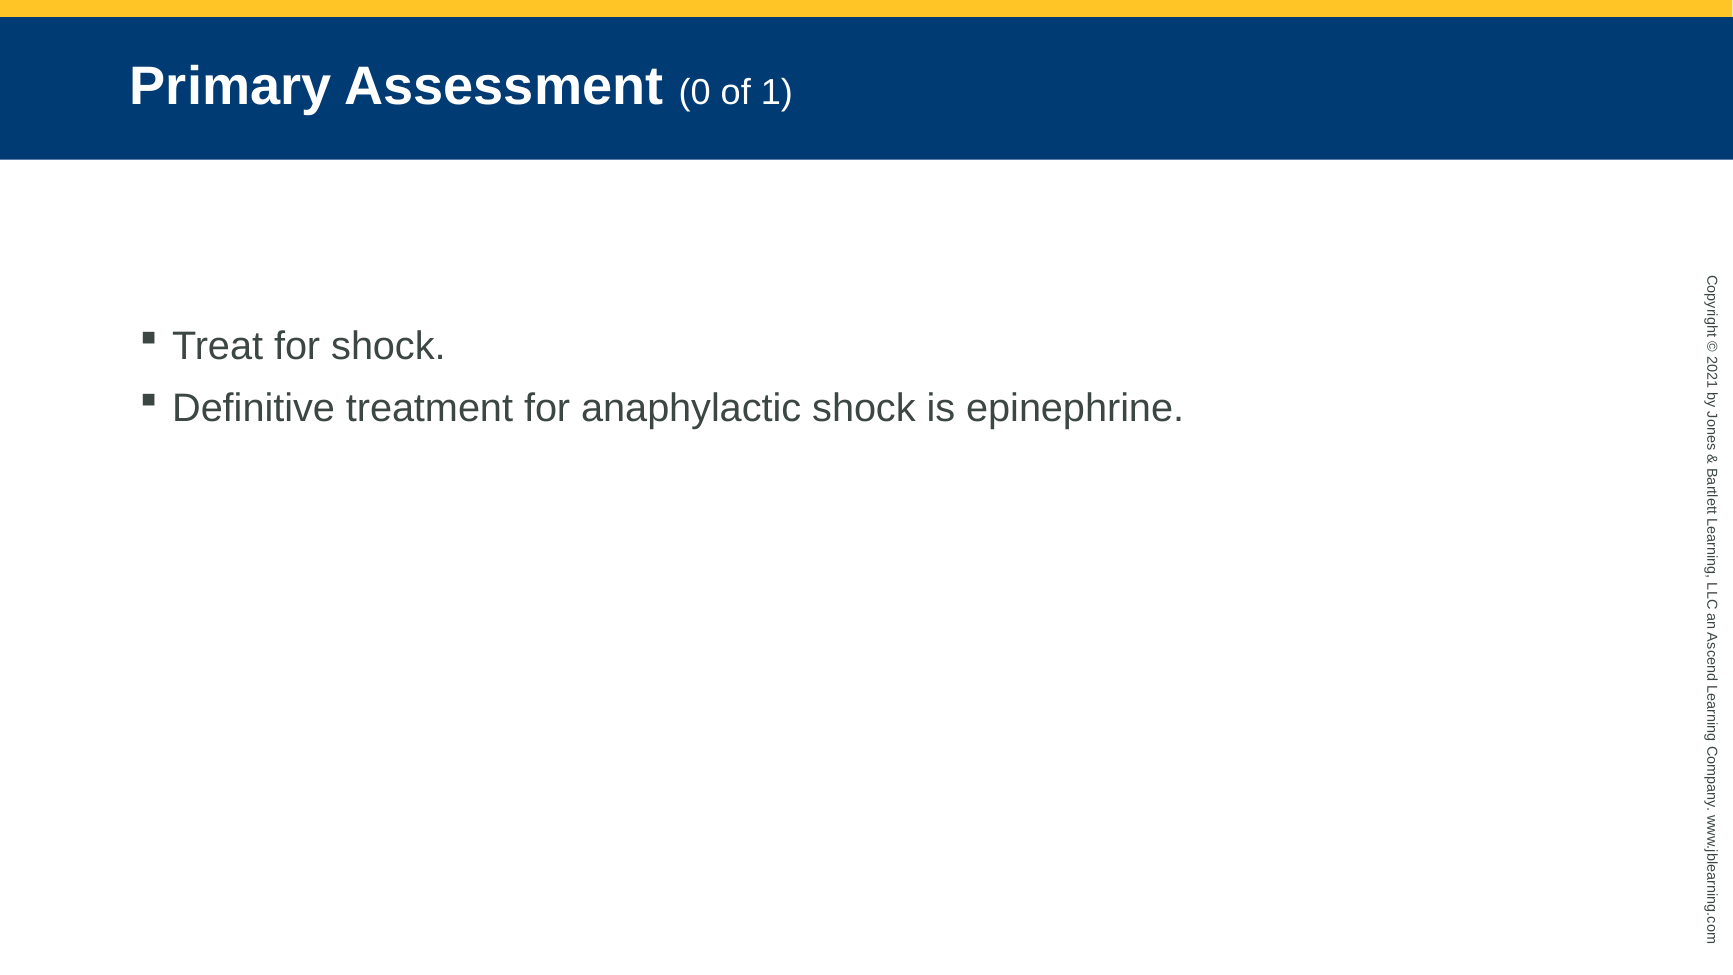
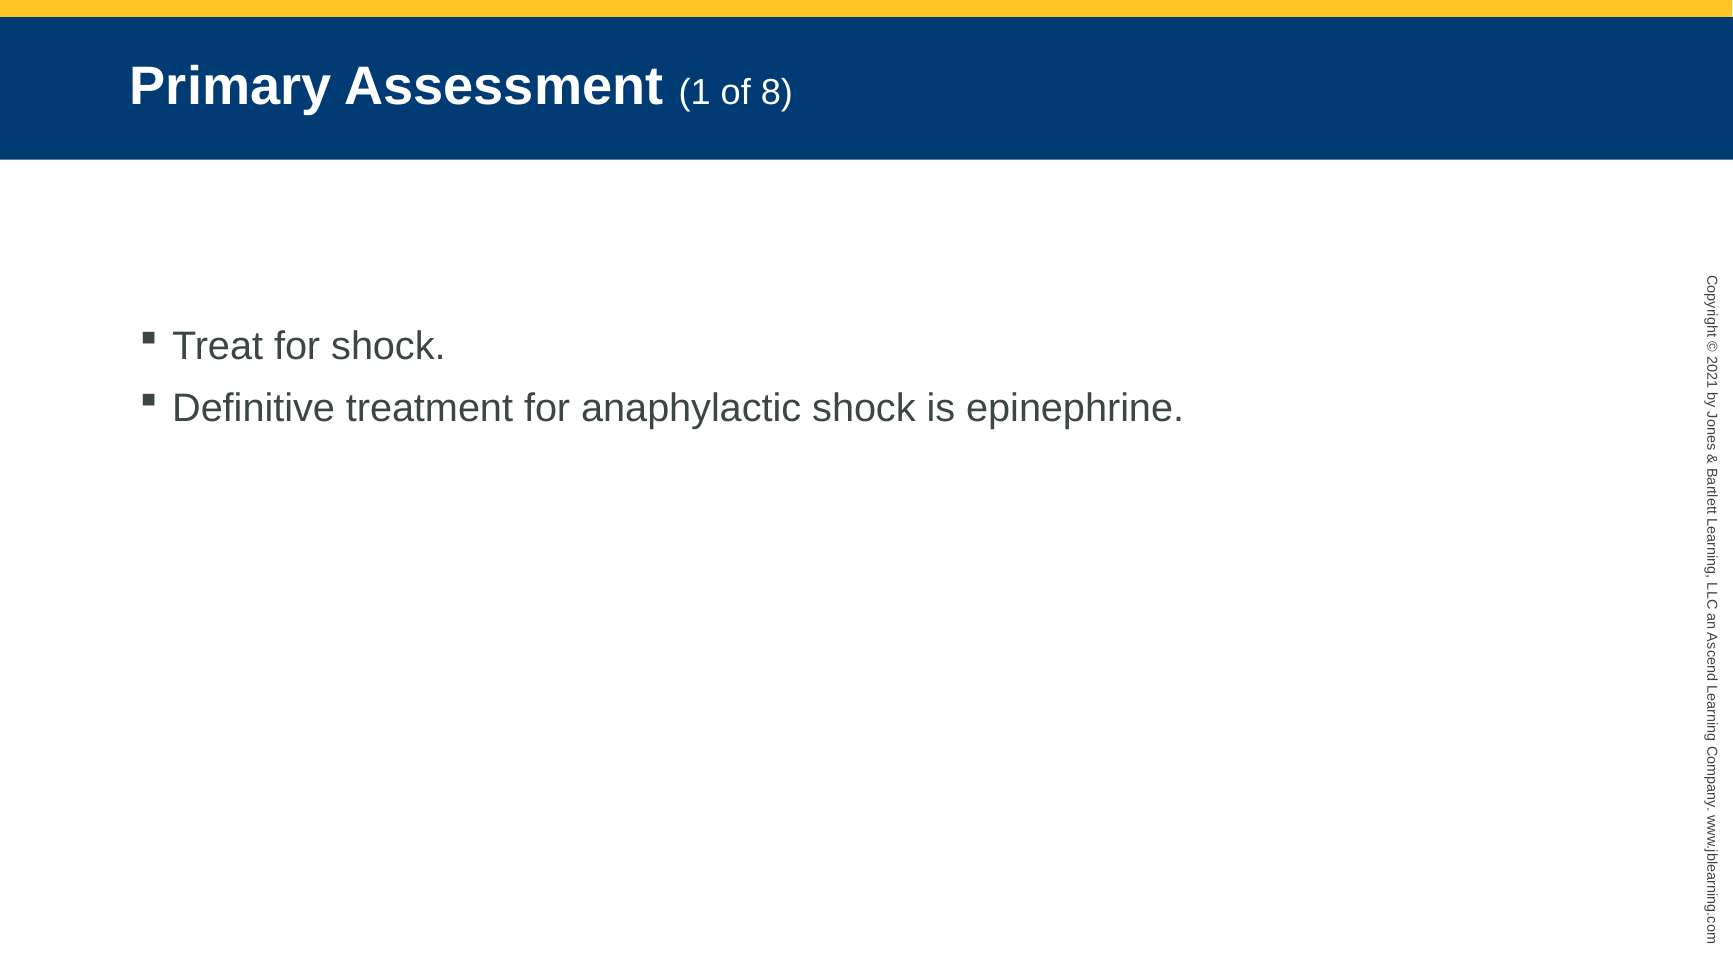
Assessment 0: 0 -> 1
of 1: 1 -> 8
